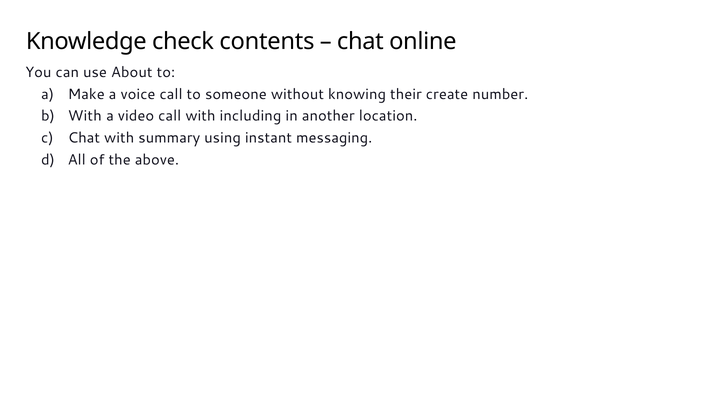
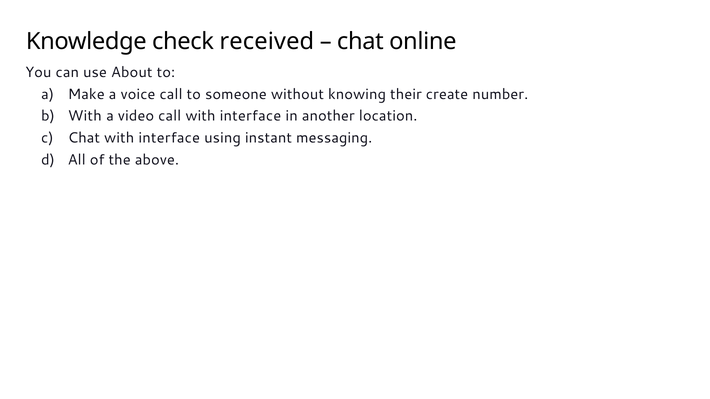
contents: contents -> received
call with including: including -> interface
Chat with summary: summary -> interface
